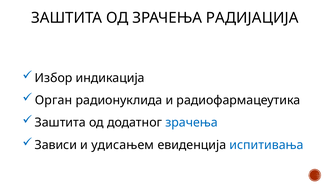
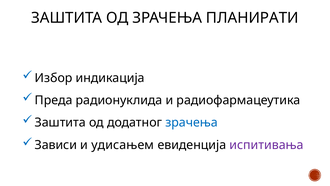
РАДИЈАЦИЈА: РАДИЈАЦИЈА -> ПЛАНИРАТИ
Орган: Орган -> Преда
испитивања colour: blue -> purple
